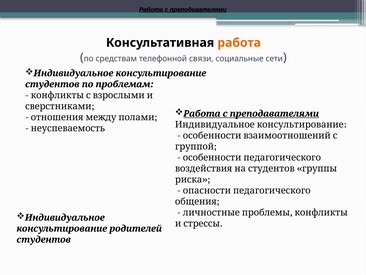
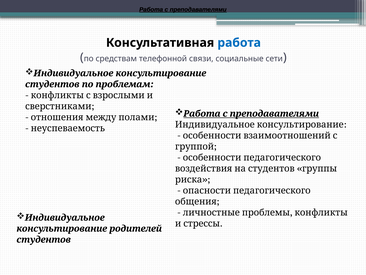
работа at (239, 43) colour: orange -> blue
